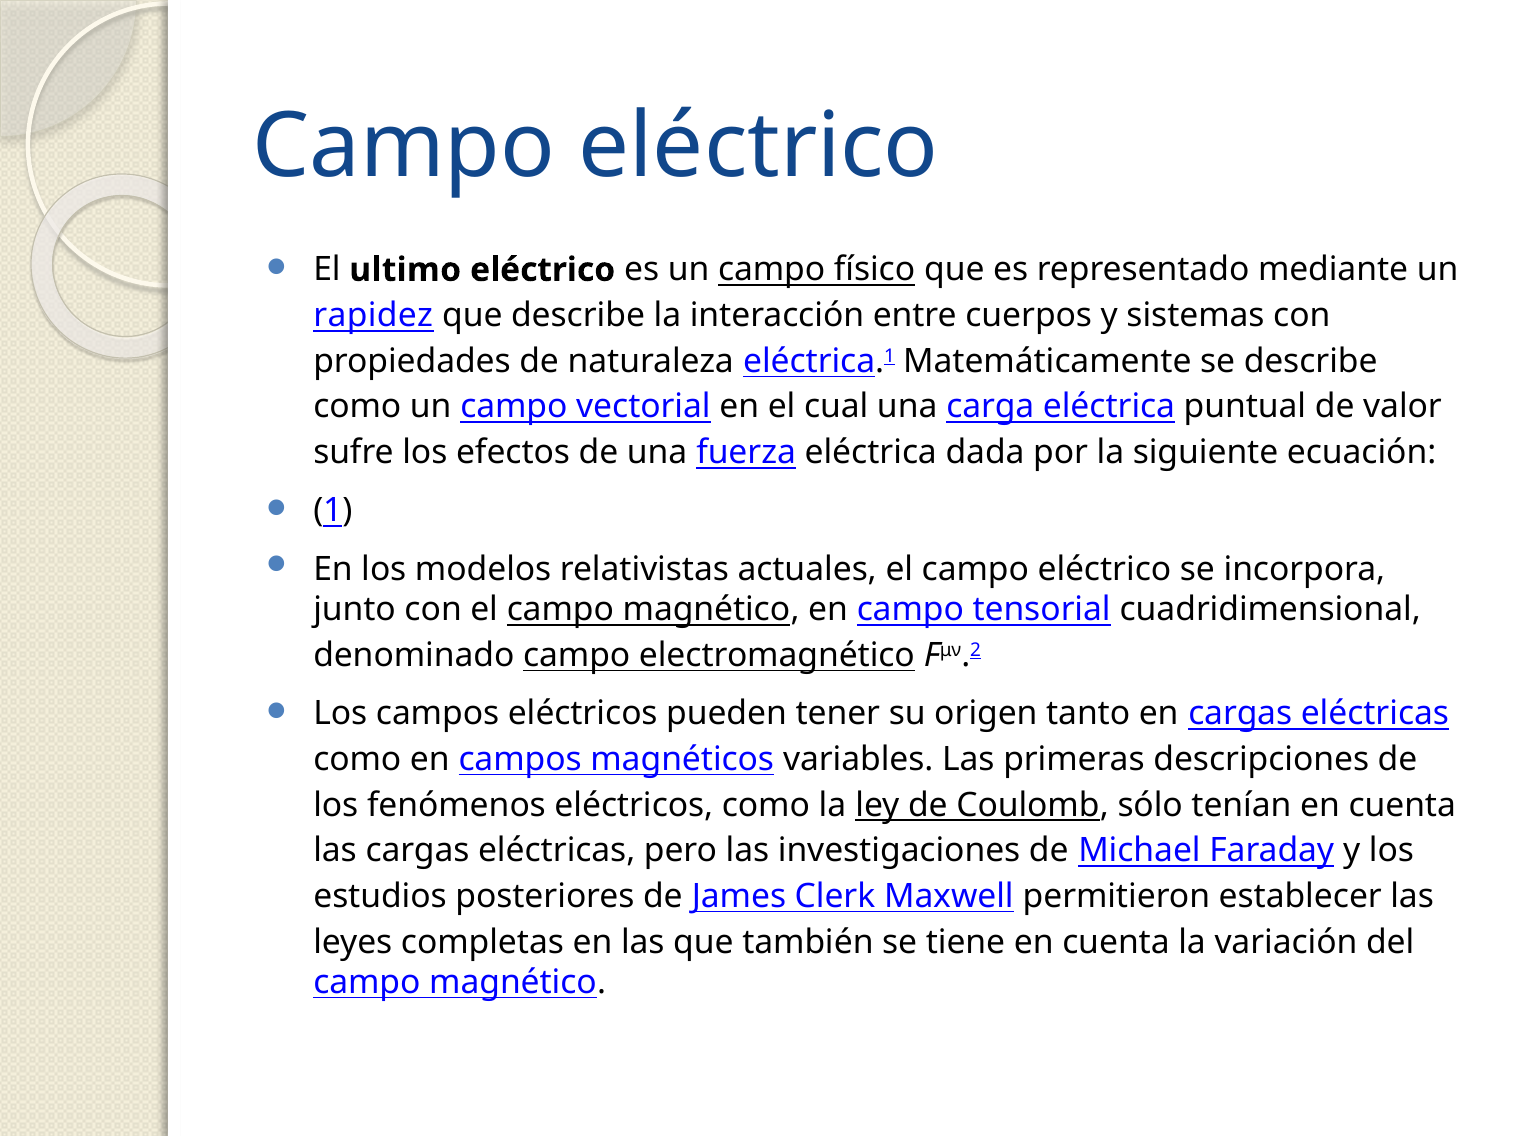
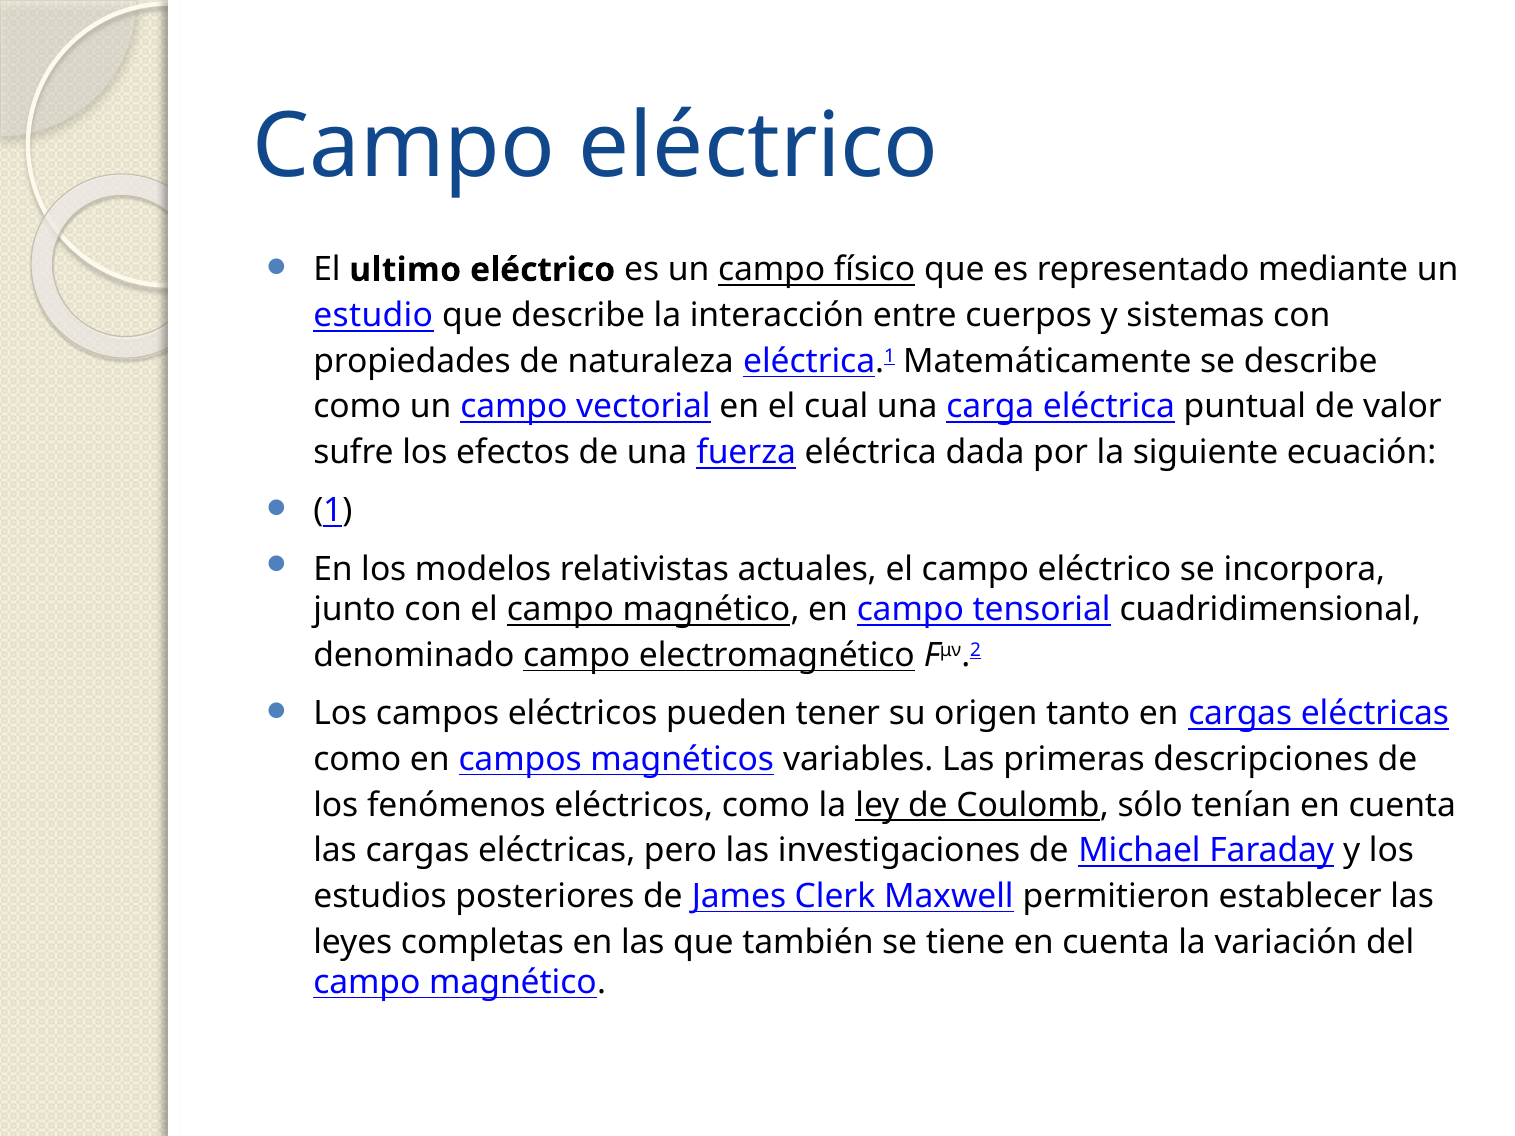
rapidez: rapidez -> estudio
